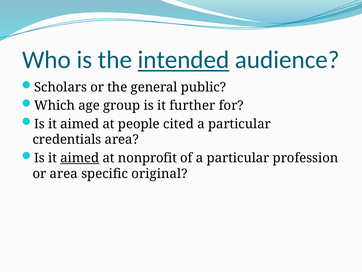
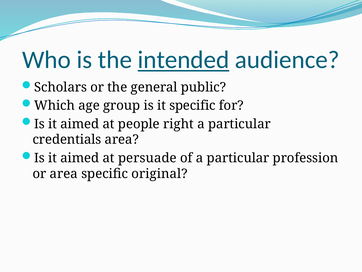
it further: further -> specific
cited: cited -> right
aimed at (80, 158) underline: present -> none
nonprofit: nonprofit -> persuade
